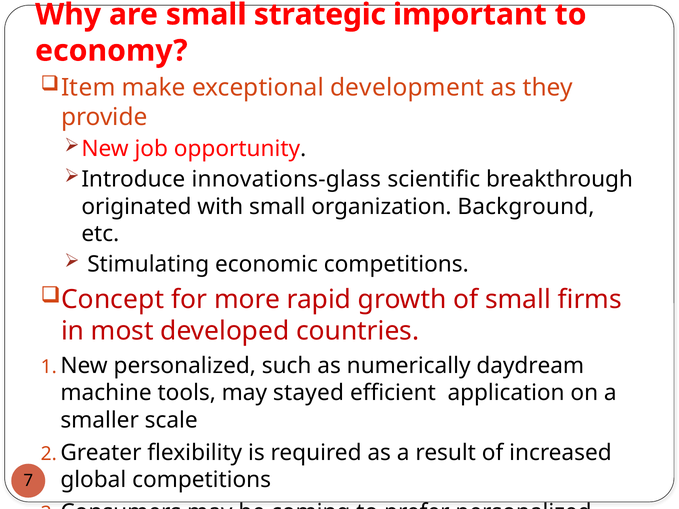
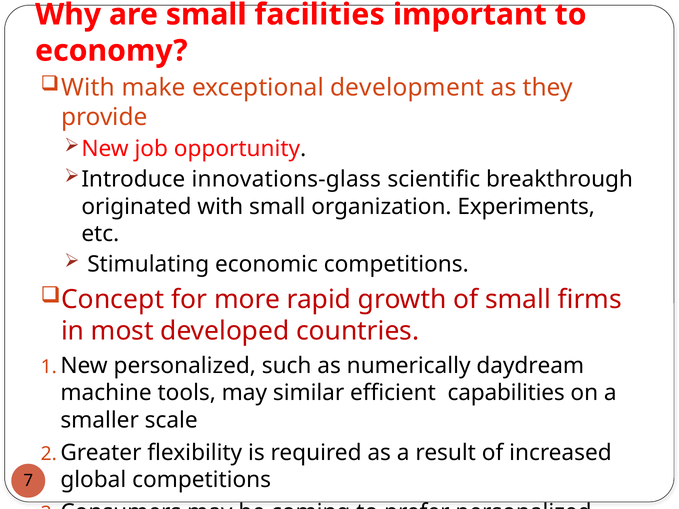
strategic: strategic -> facilities
Item at (88, 88): Item -> With
Background: Background -> Experiments
stayed: stayed -> similar
application: application -> capabilities
